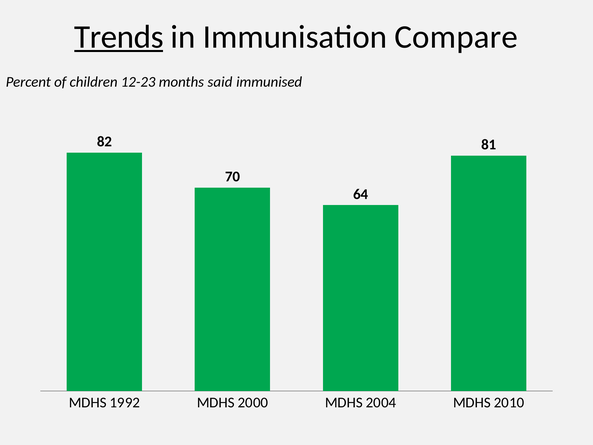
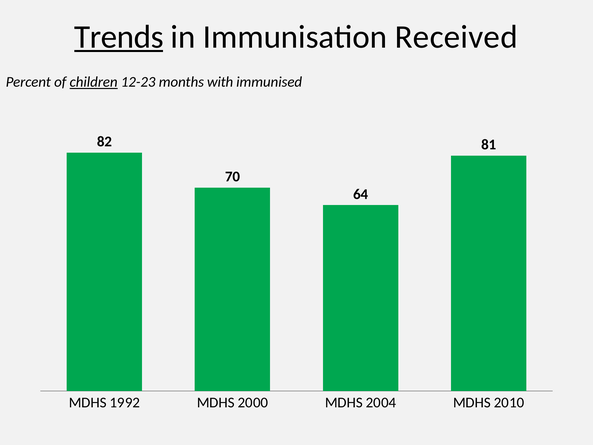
Compare: Compare -> Received
children underline: none -> present
said: said -> with
